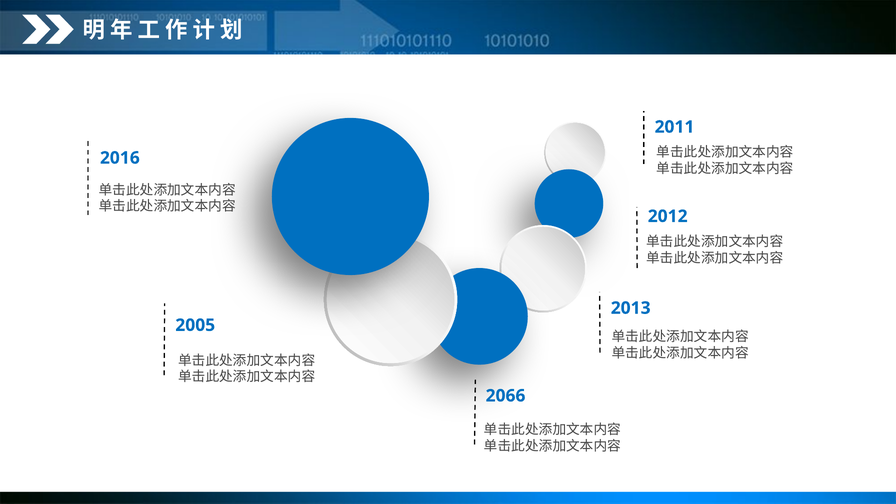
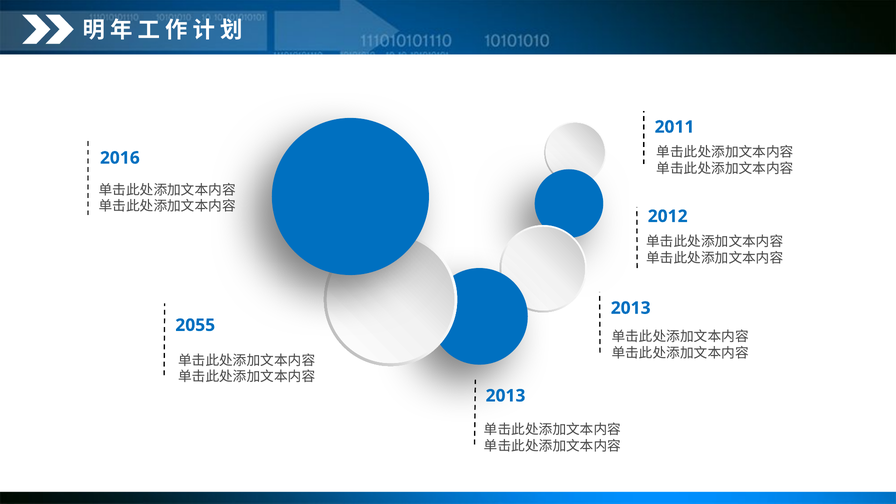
2005: 2005 -> 2055
2066 at (506, 396): 2066 -> 2013
